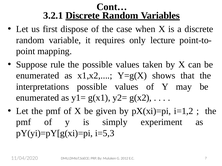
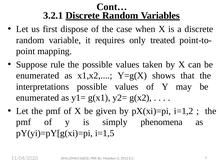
lecture: lecture -> treated
experiment: experiment -> phenomena
i=5,3: i=5,3 -> i=1,5
